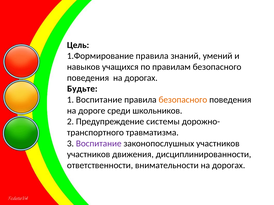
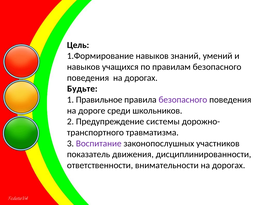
1.Формирование правила: правила -> навыков
1 Воспитание: Воспитание -> Правильное
безопасного at (183, 100) colour: orange -> purple
участников at (89, 155): участников -> показатель
